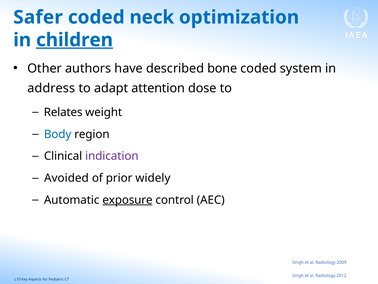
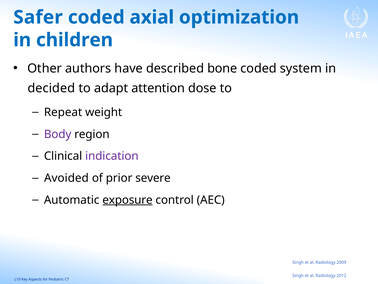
neck: neck -> axial
children underline: present -> none
address: address -> decided
Relates: Relates -> Repeat
Body colour: blue -> purple
widely: widely -> severe
